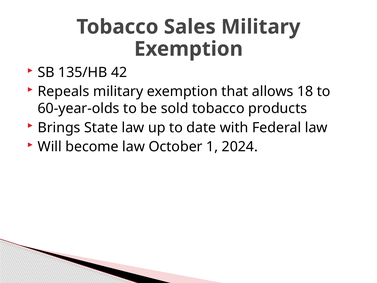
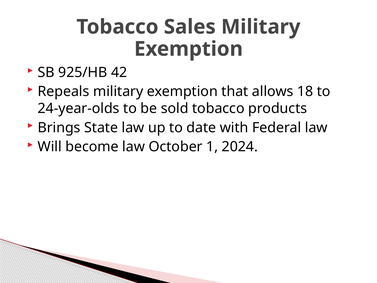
135/HB: 135/HB -> 925/HB
60-year-olds: 60-year-olds -> 24-year-olds
